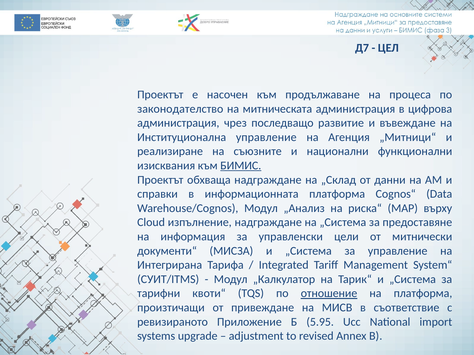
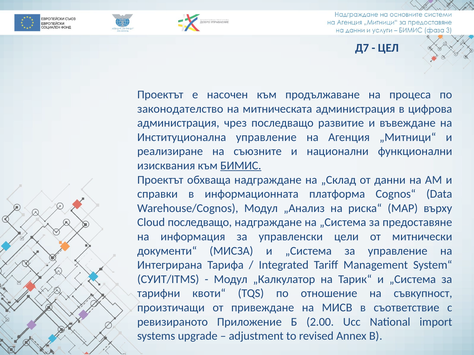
Cloud изпълнение: изпълнение -> последващо
отношение underline: present -> none
на платформа: платформа -> съвкупност
5.95: 5.95 -> 2.00
